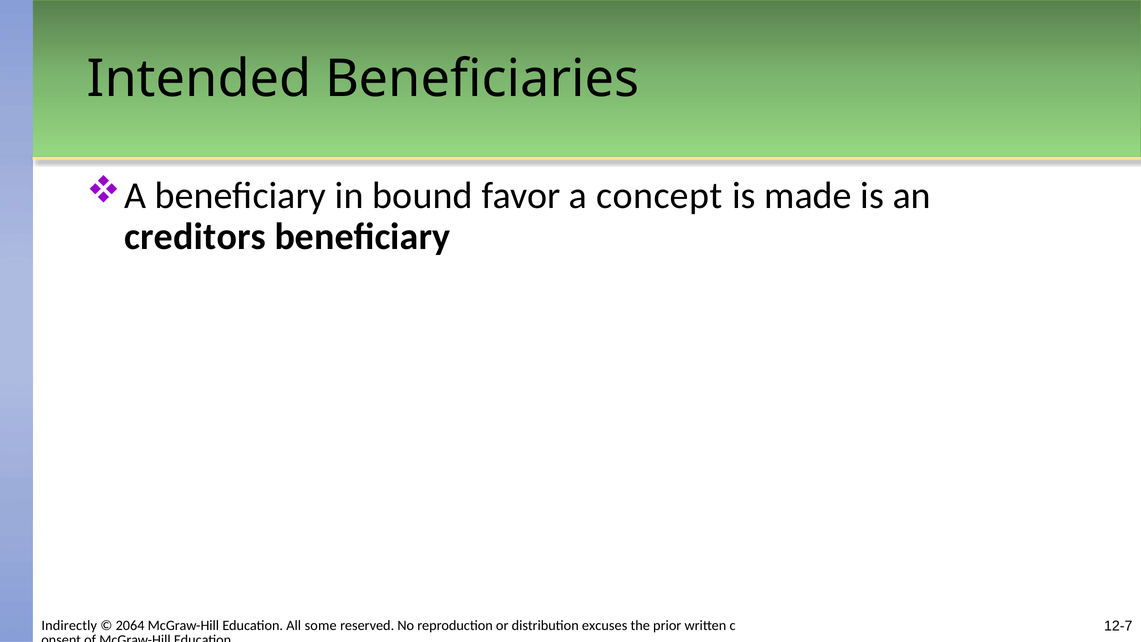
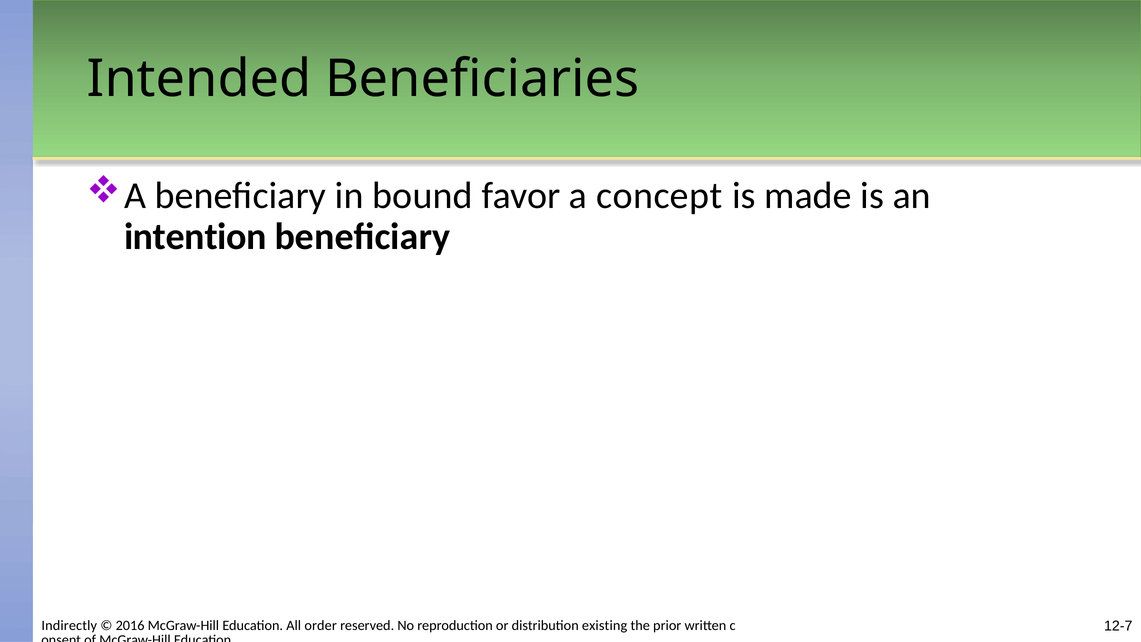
creditors: creditors -> intention
2064: 2064 -> 2016
some: some -> order
excuses: excuses -> existing
